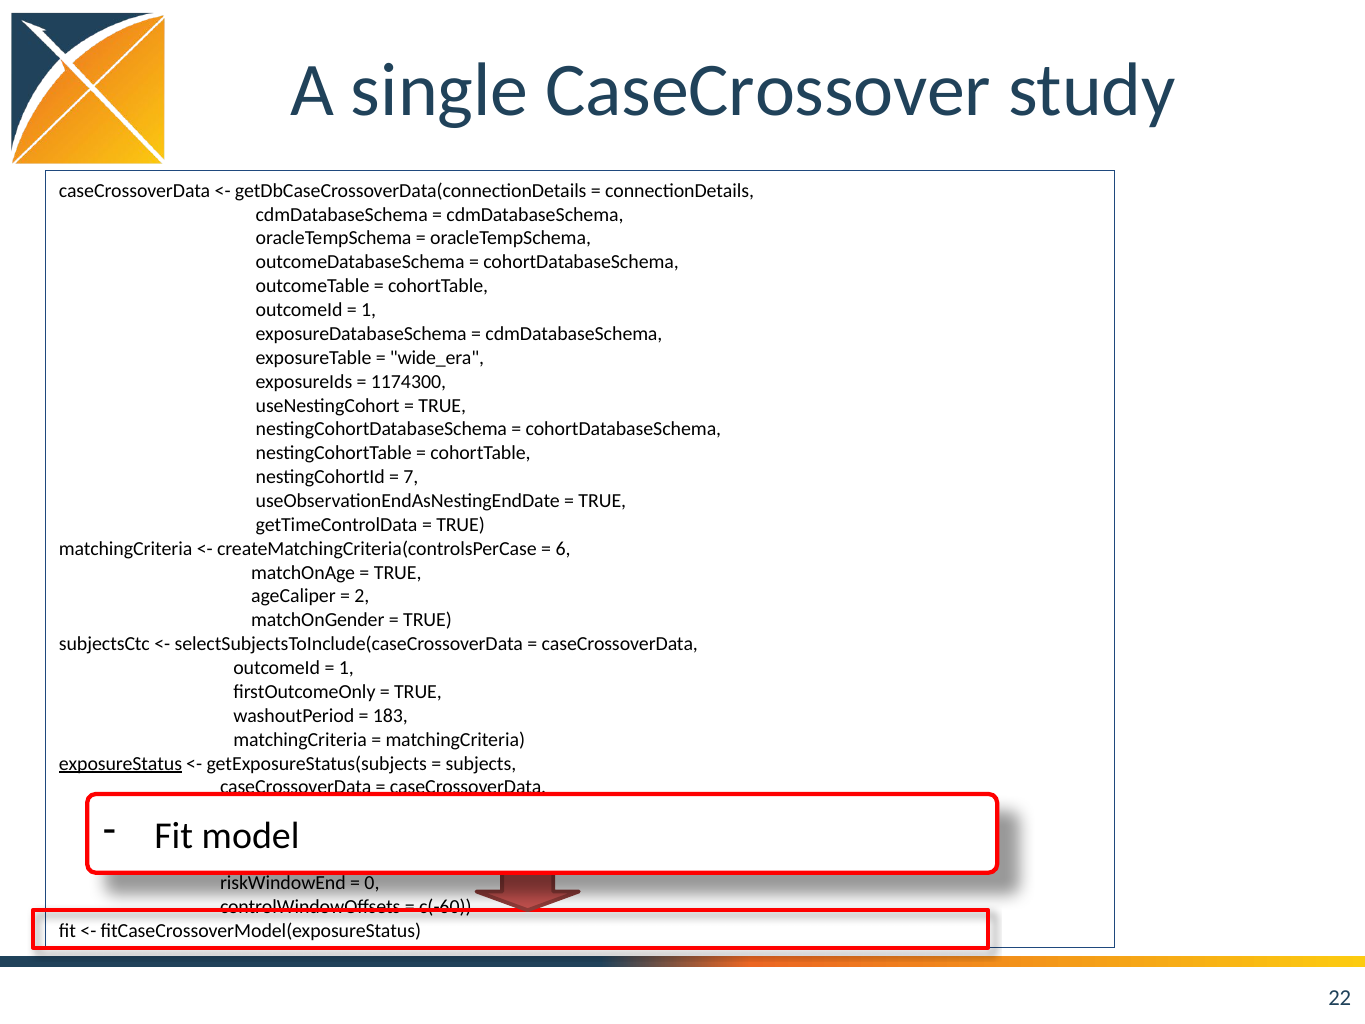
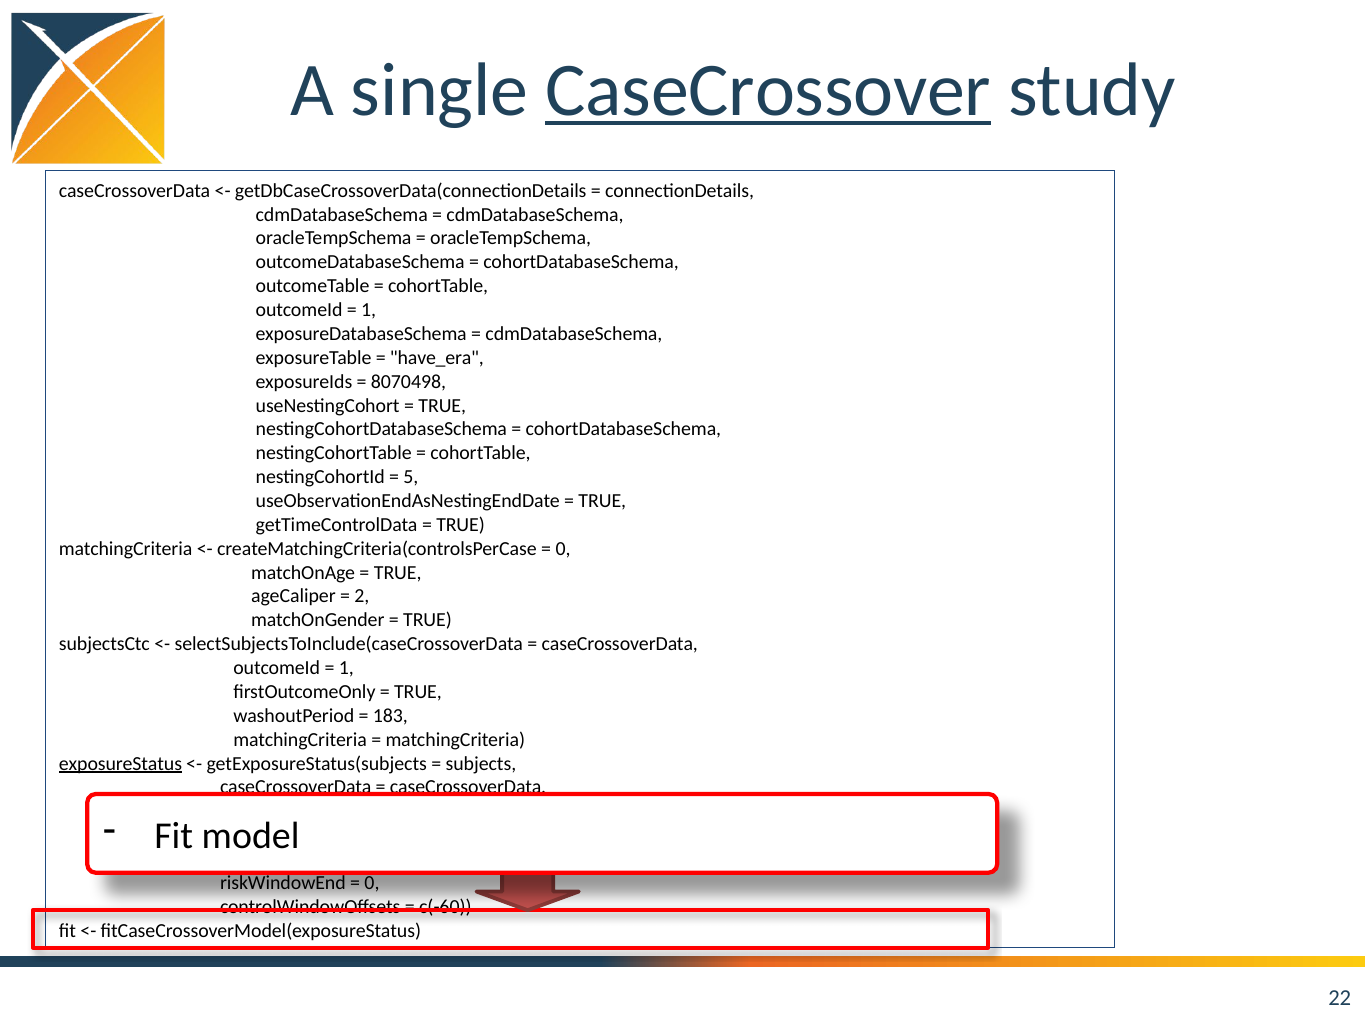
CaseCrossover underline: none -> present
wide_era: wide_era -> have_era
1174300: 1174300 -> 8070498
7: 7 -> 5
6 at (563, 549): 6 -> 0
